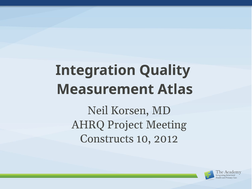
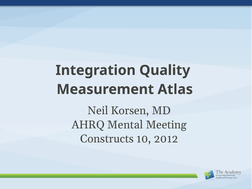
Project: Project -> Mental
